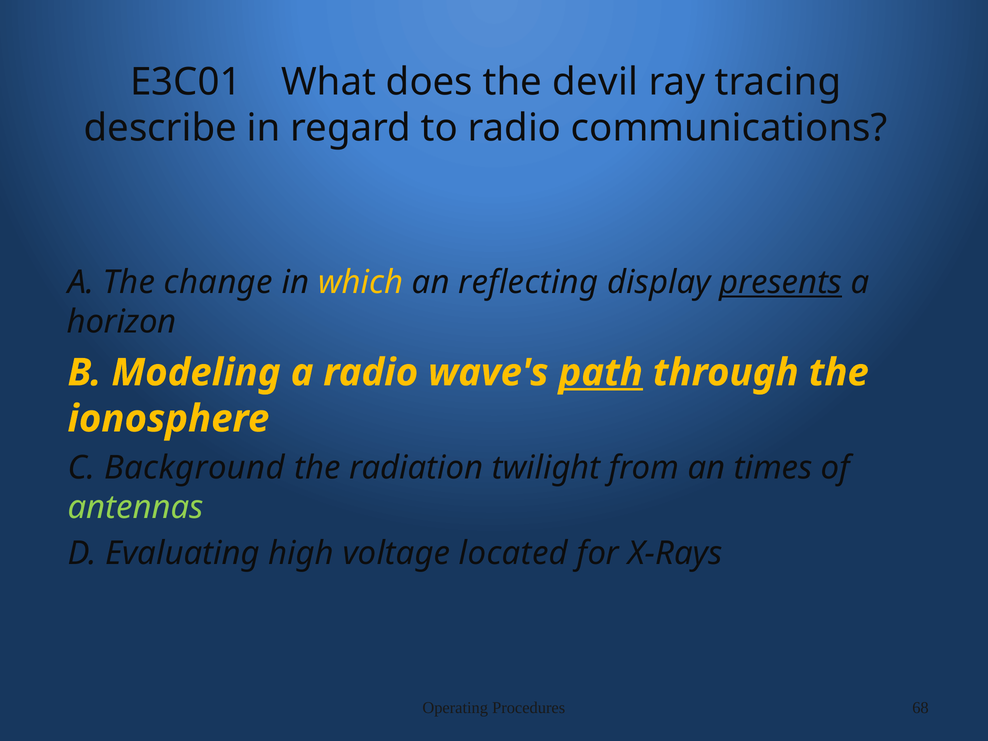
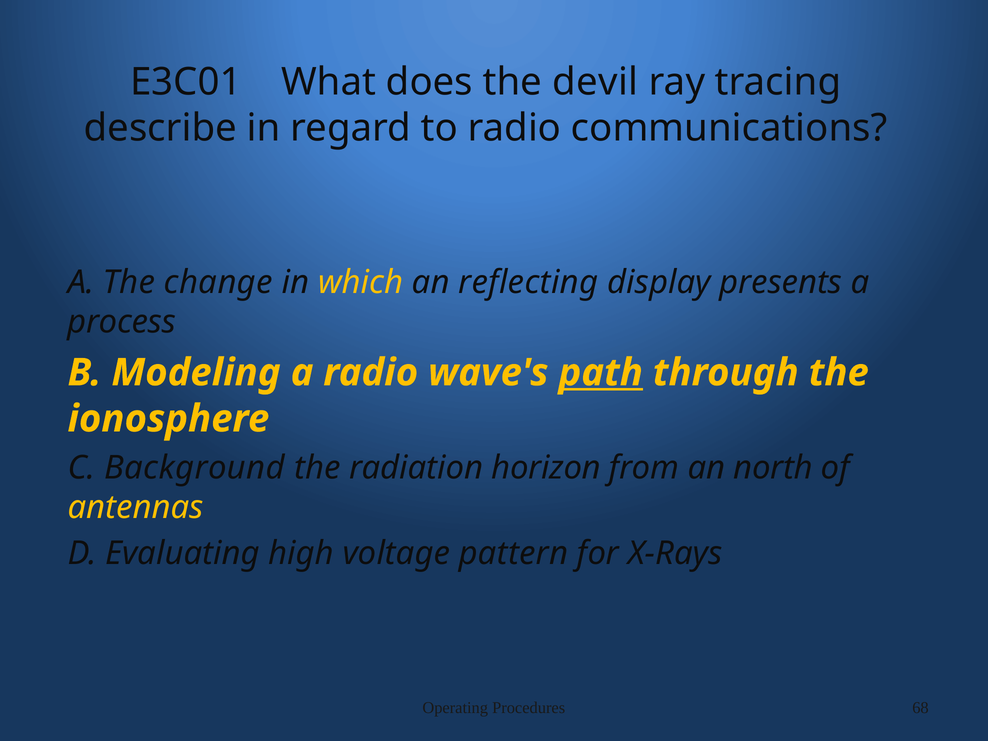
presents underline: present -> none
horizon: horizon -> process
twilight: twilight -> horizon
times: times -> north
antennas colour: light green -> yellow
located: located -> pattern
